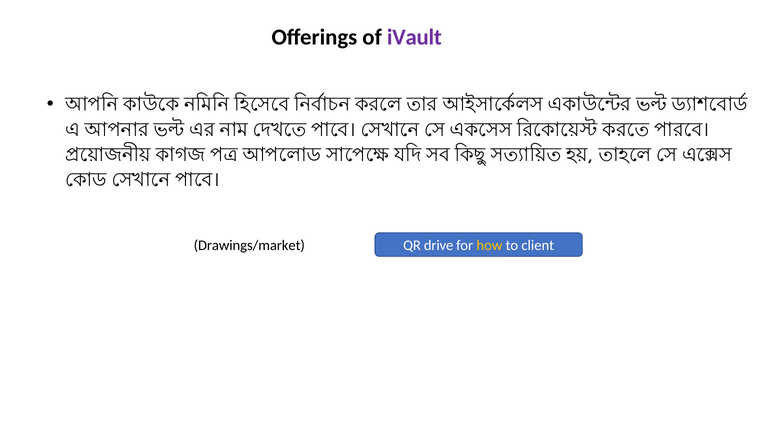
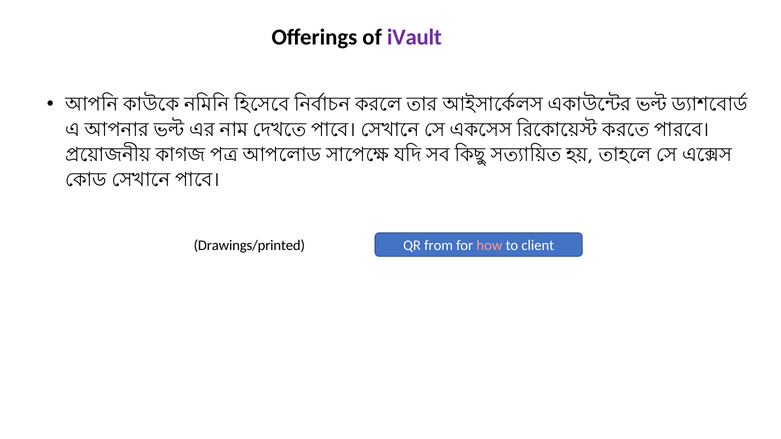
Drawings/market: Drawings/market -> Drawings/printed
drive: drive -> from
how colour: yellow -> pink
